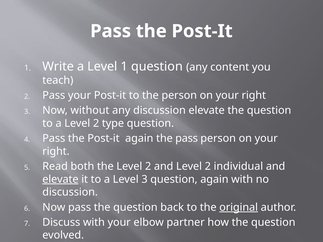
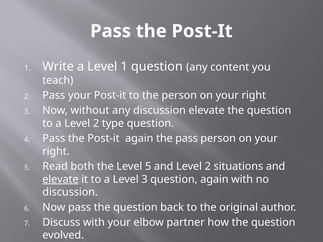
the Level 2: 2 -> 5
individual: individual -> situations
original underline: present -> none
